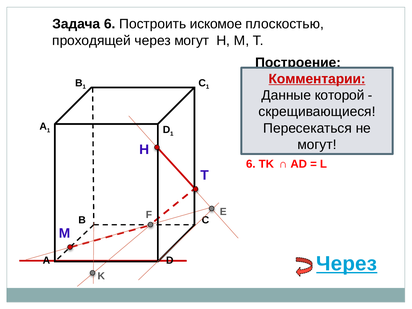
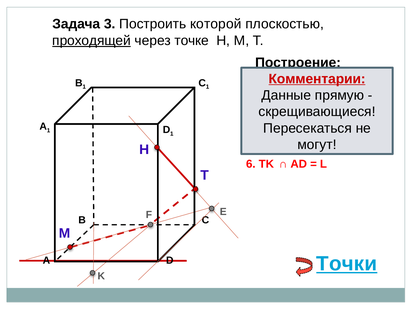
Задача 6: 6 -> 3
искомое: искомое -> которой
проходящей underline: none -> present
через могут: могут -> точке
которой: которой -> прямую
Через at (347, 264): Через -> Точки
